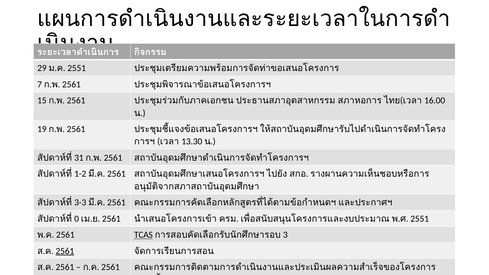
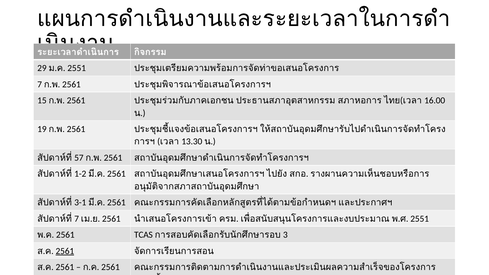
31: 31 -> 57
3-3: 3-3 -> 3-1
0 at (77, 219): 0 -> 7
TCAS underline: present -> none
